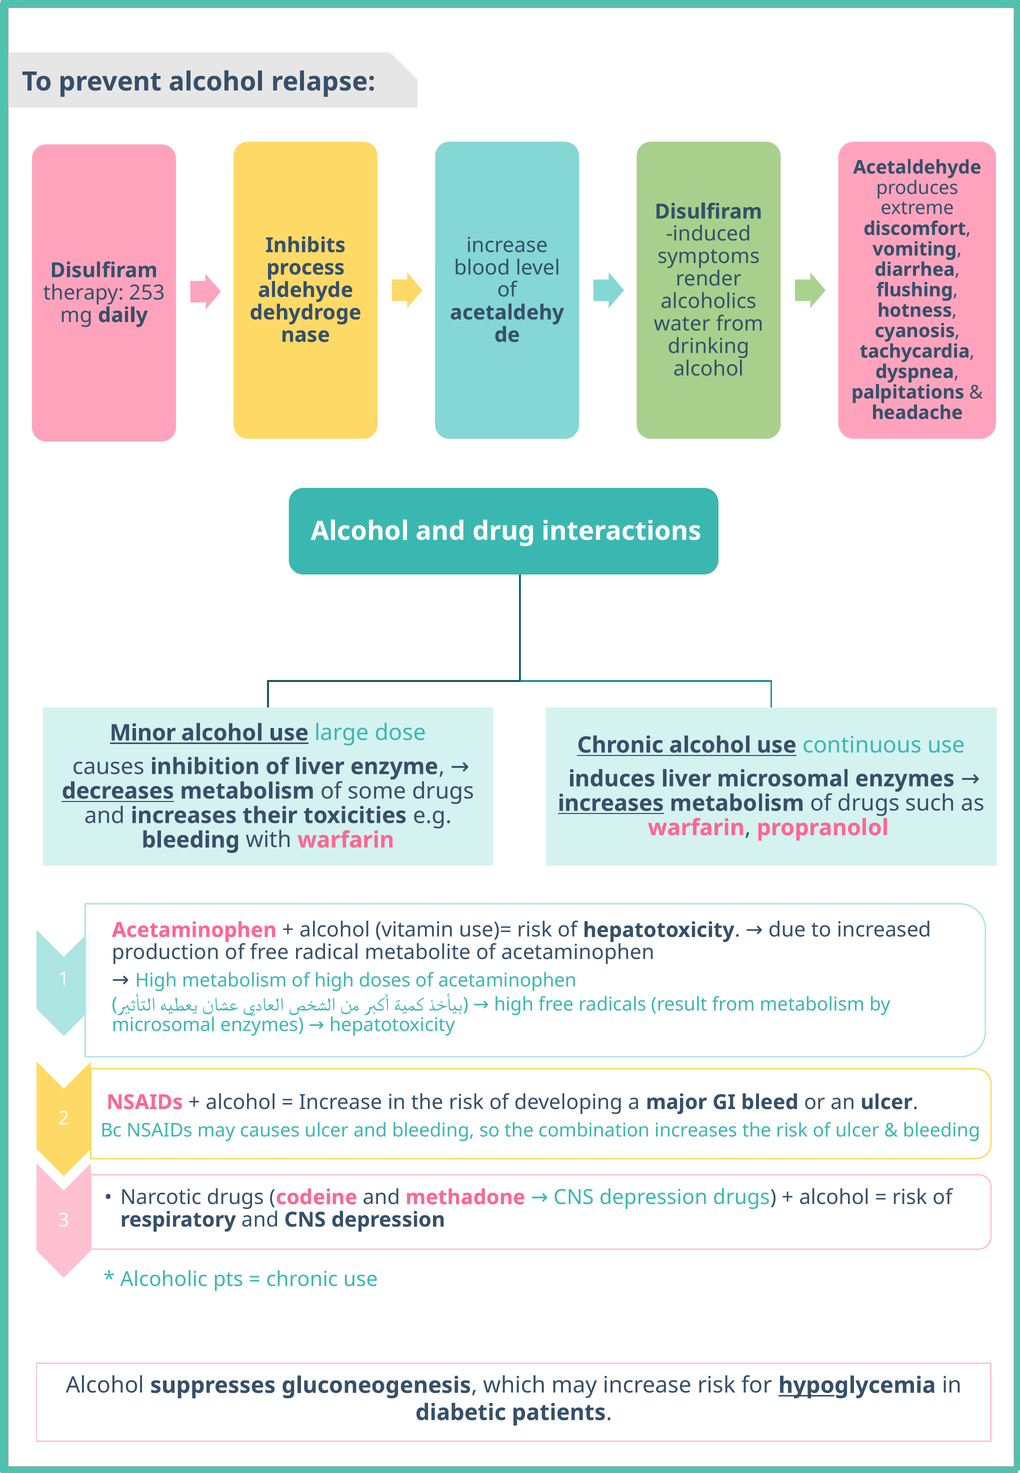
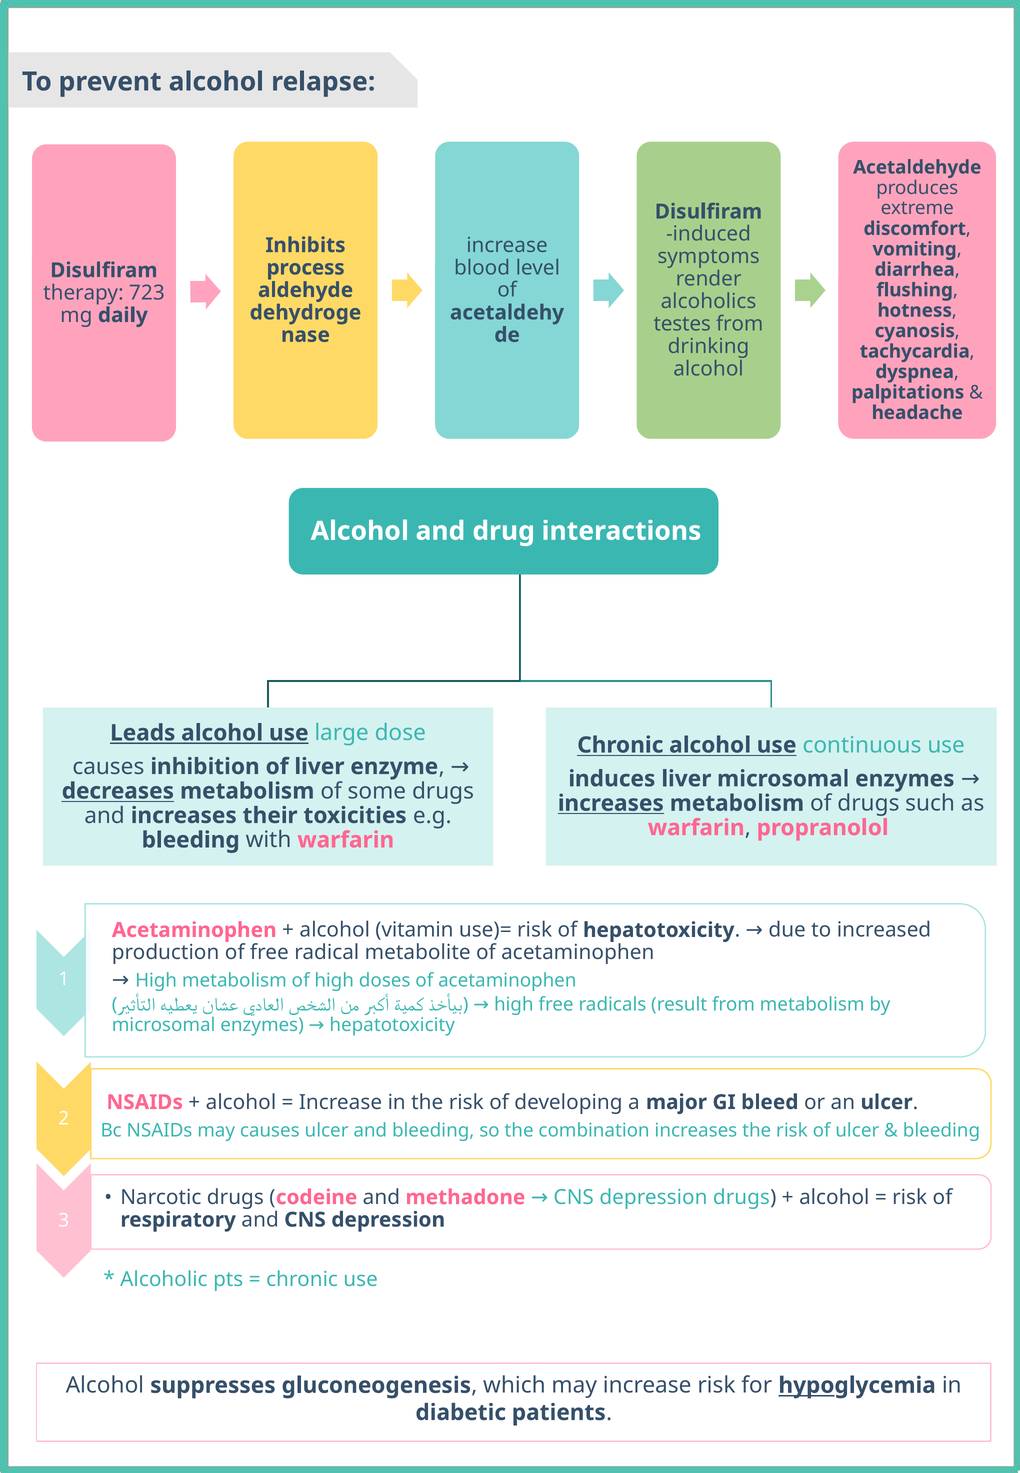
253: 253 -> 723
water: water -> testes
Minor: Minor -> Leads
